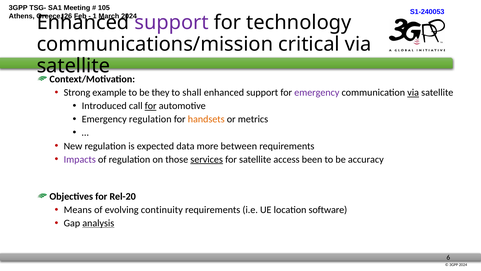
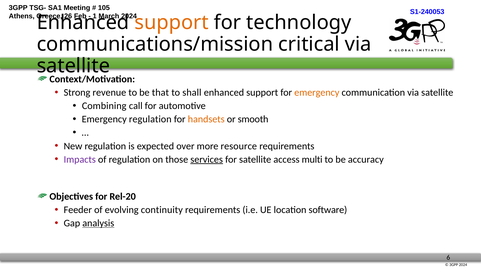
support at (172, 23) colour: purple -> orange
example: example -> revenue
they: they -> that
emergency at (317, 93) colour: purple -> orange
via at (413, 93) underline: present -> none
Introduced: Introduced -> Combining
for at (151, 106) underline: present -> none
metrics: metrics -> smooth
data: data -> over
between: between -> resource
been: been -> multi
Means: Means -> Feeder
